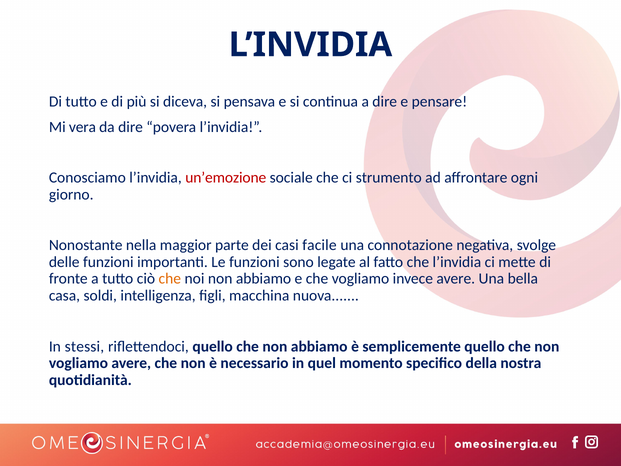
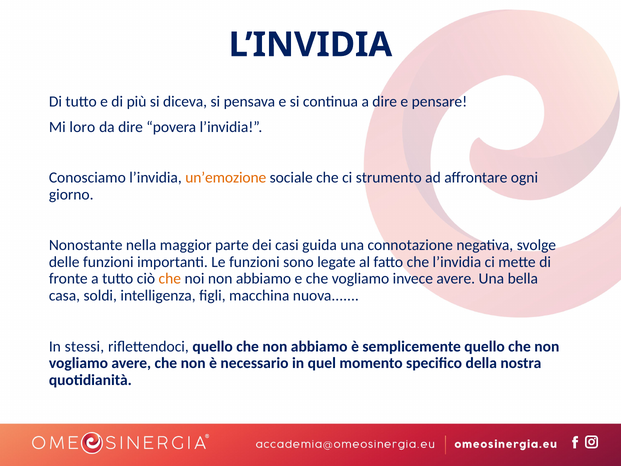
vera: vera -> loro
un’emozione colour: red -> orange
facile: facile -> guida
